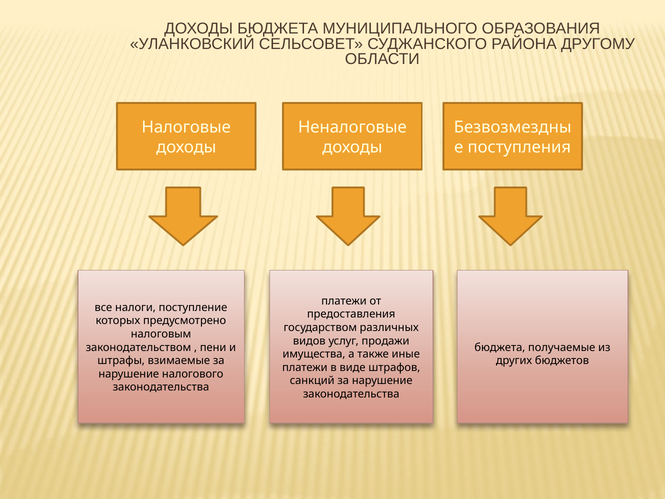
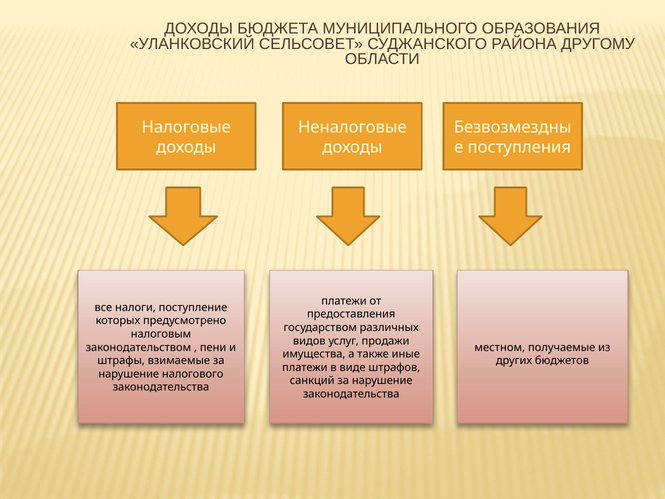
бюджета at (500, 347): бюджета -> местном
